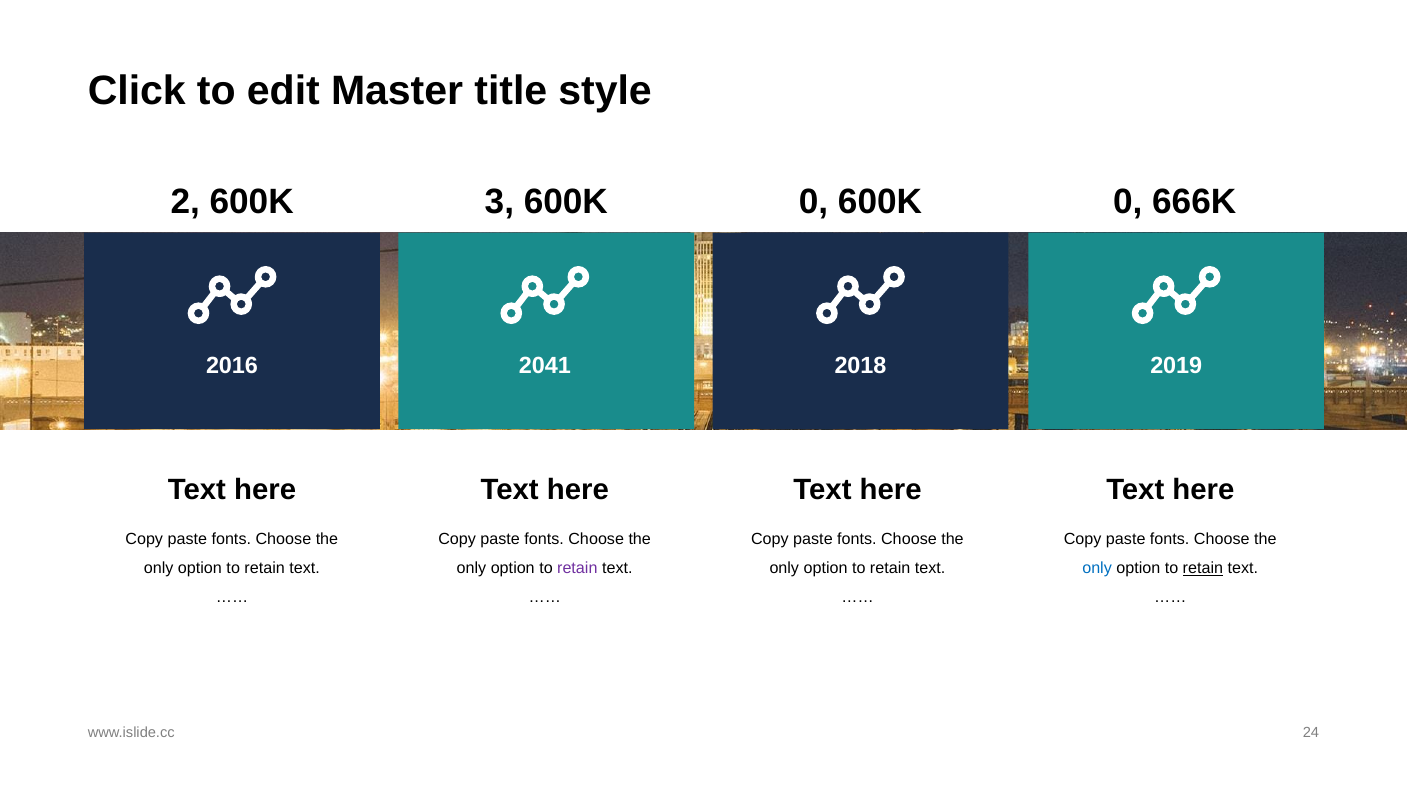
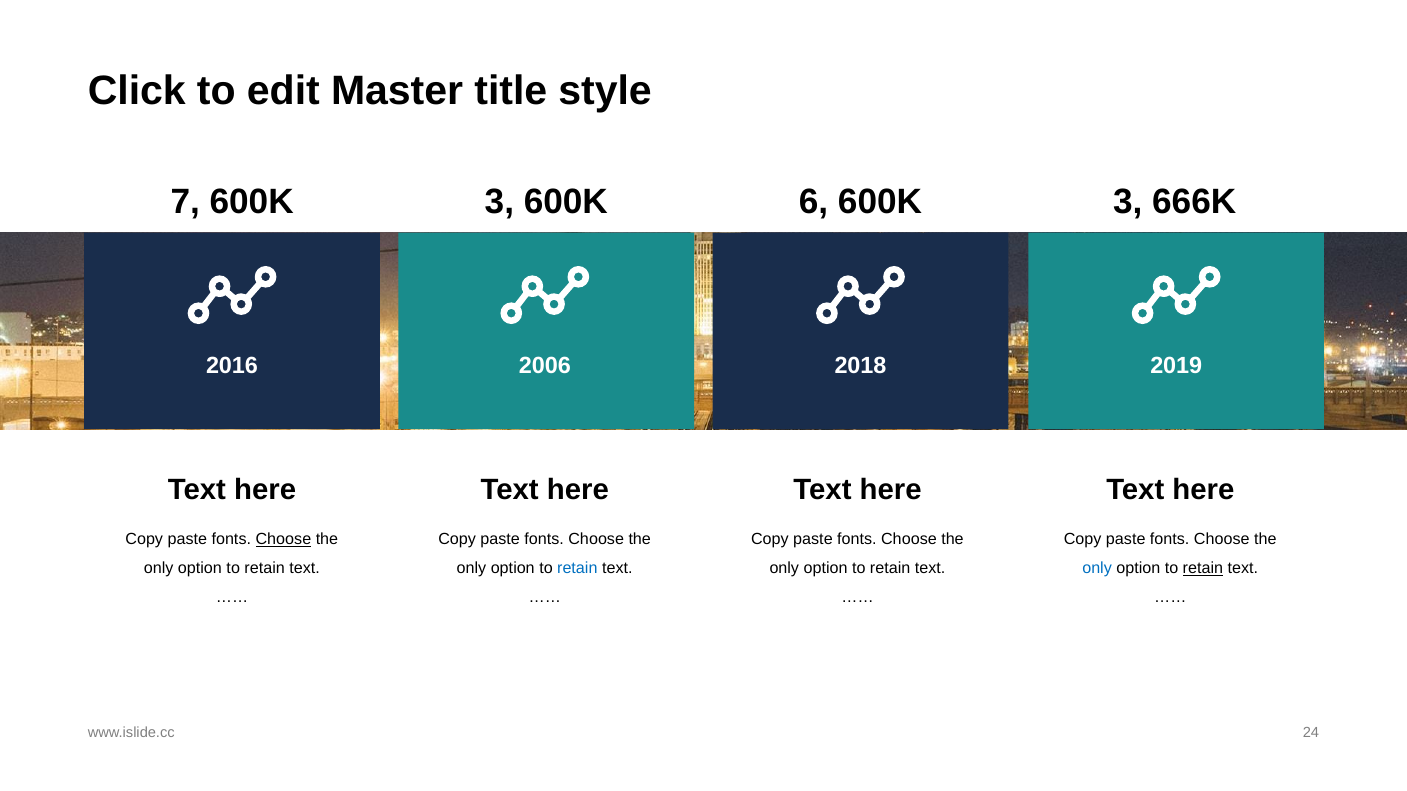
2: 2 -> 7
3 600K 0: 0 -> 6
0 at (1128, 202): 0 -> 3
2041: 2041 -> 2006
Choose at (283, 540) underline: none -> present
retain at (577, 569) colour: purple -> blue
